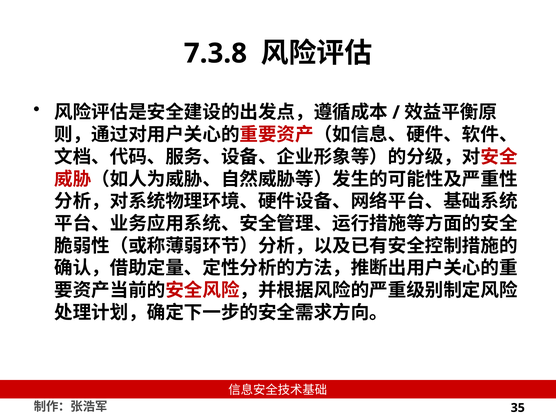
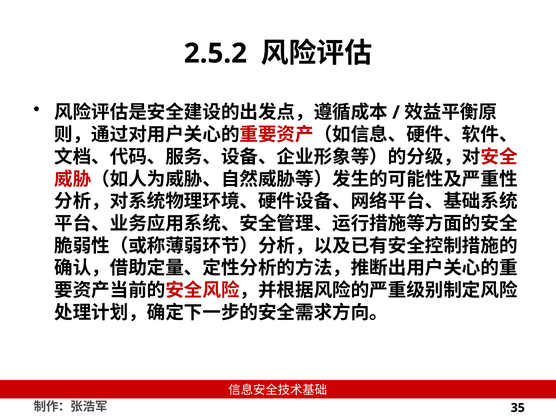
7.3.8: 7.3.8 -> 2.5.2
